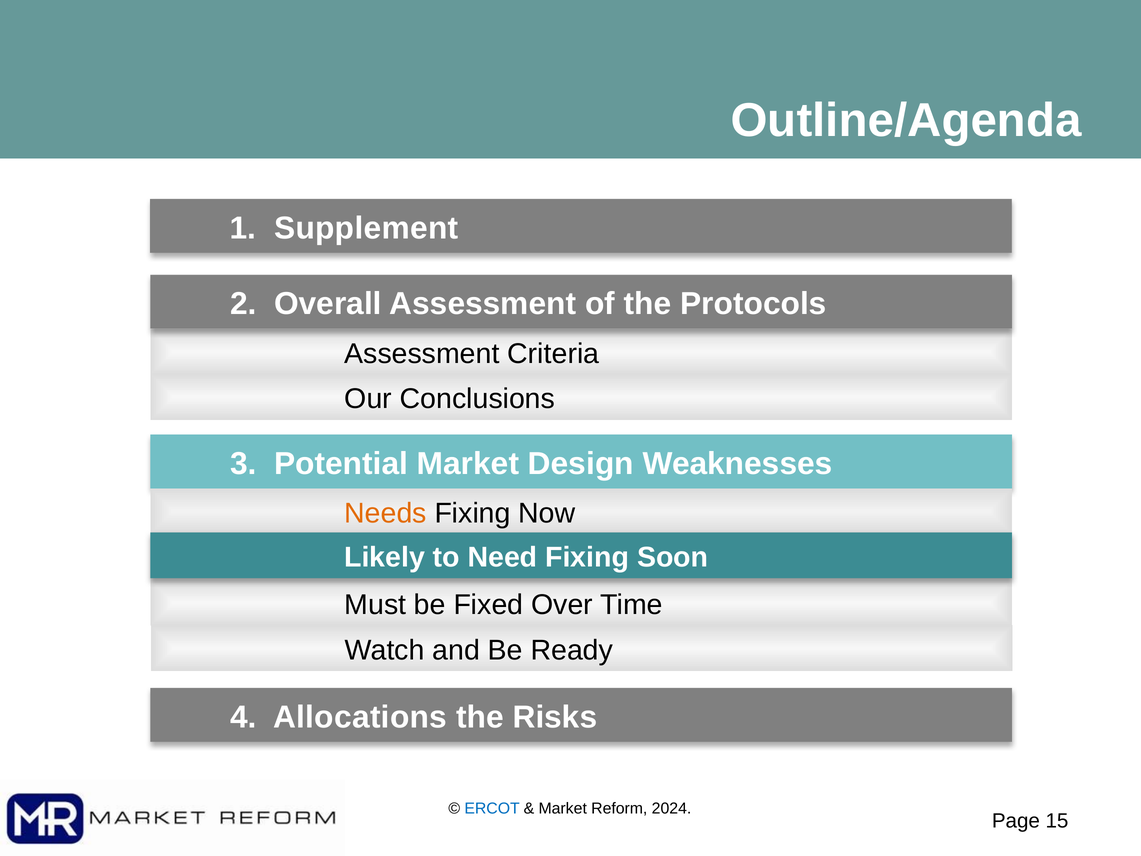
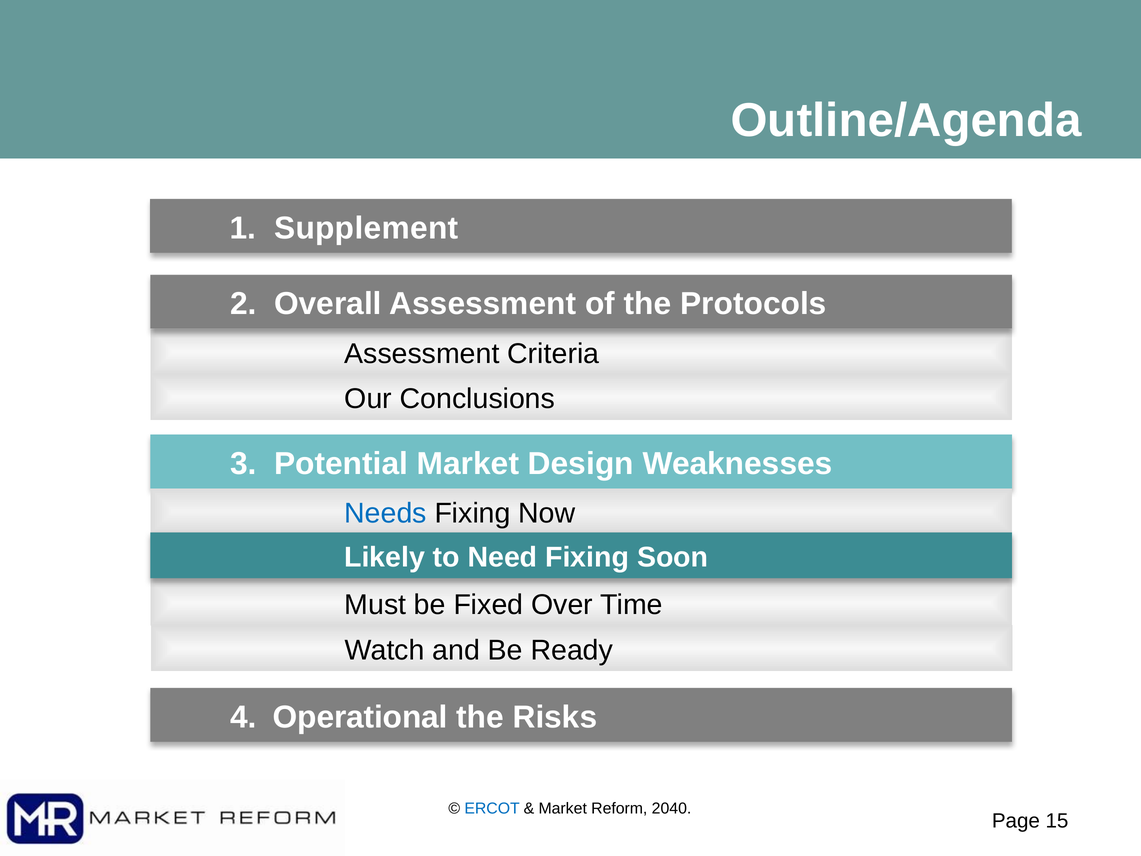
Needs colour: orange -> blue
Allocations: Allocations -> Operational
2024: 2024 -> 2040
